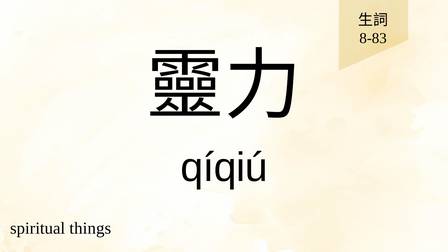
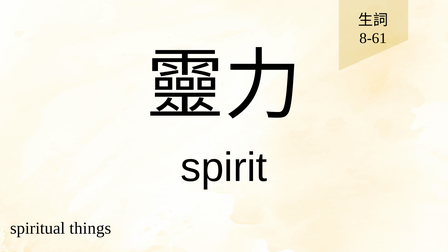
8-83: 8-83 -> 8-61
qíqiú: qíqiú -> spirit
